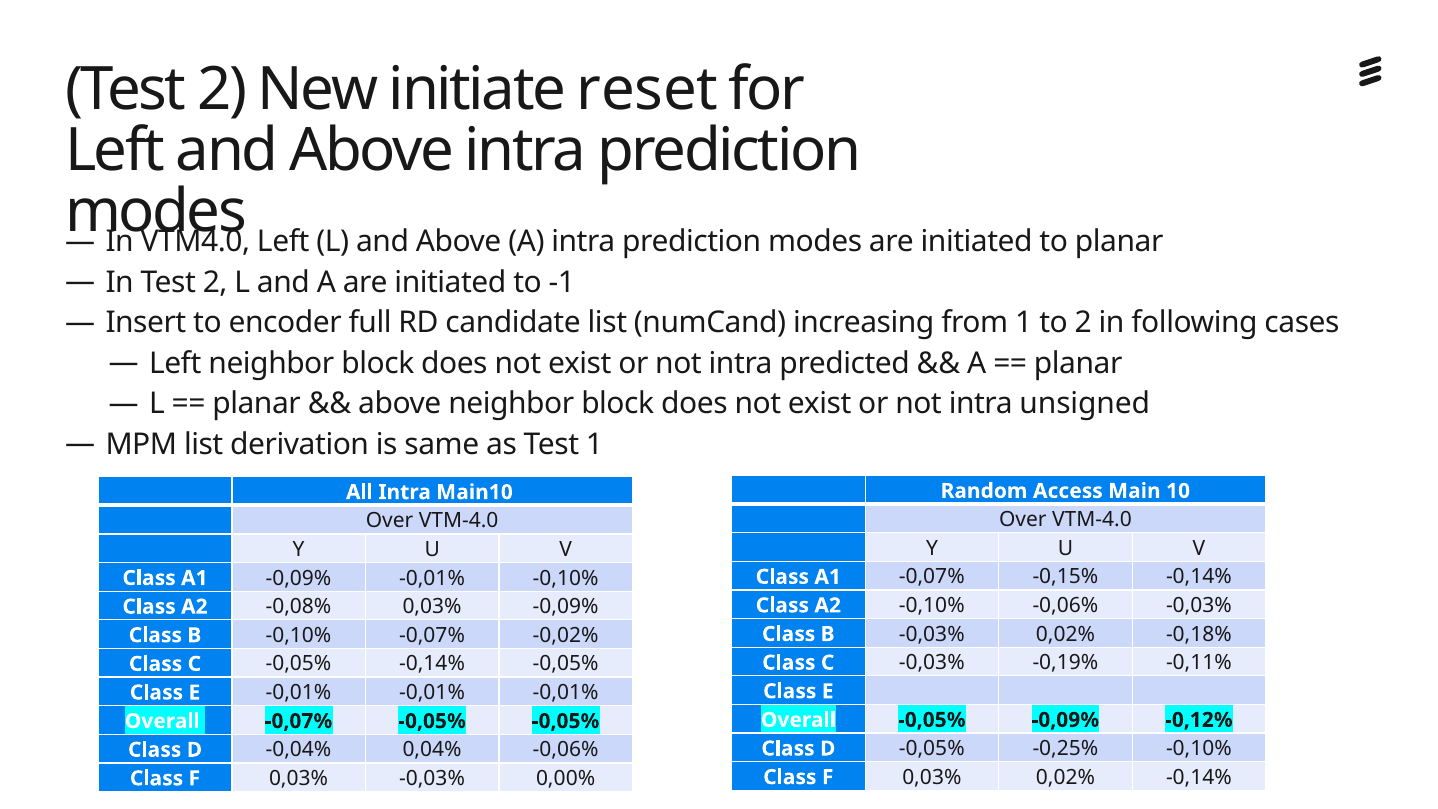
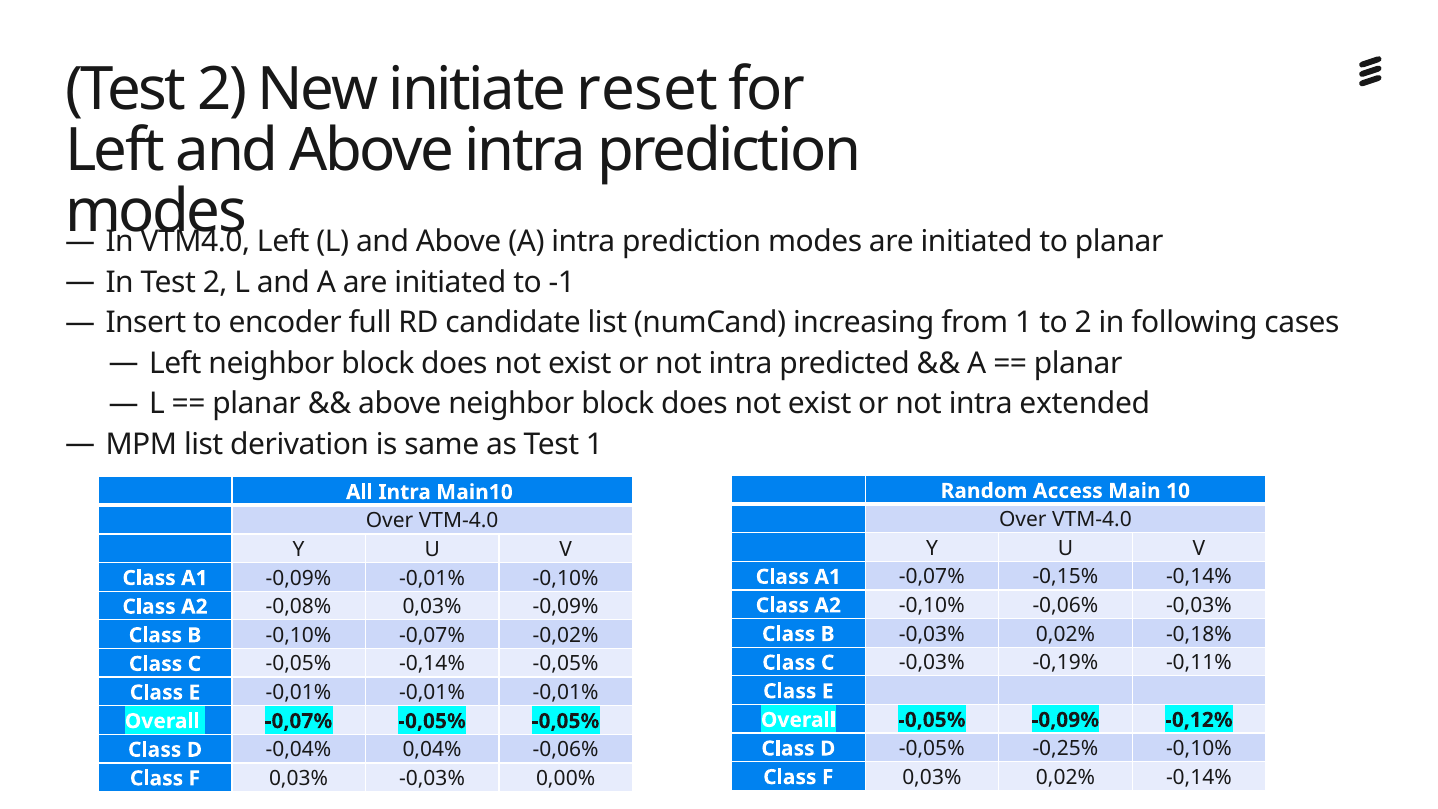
unsigned: unsigned -> extended
